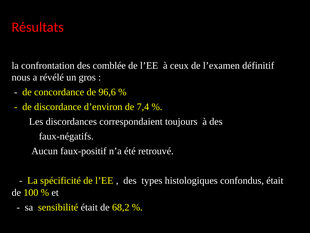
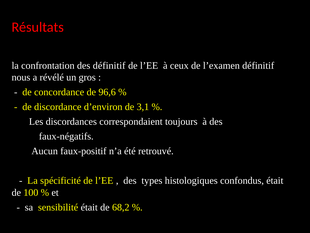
des comblée: comblée -> définitif
7,4: 7,4 -> 3,1
